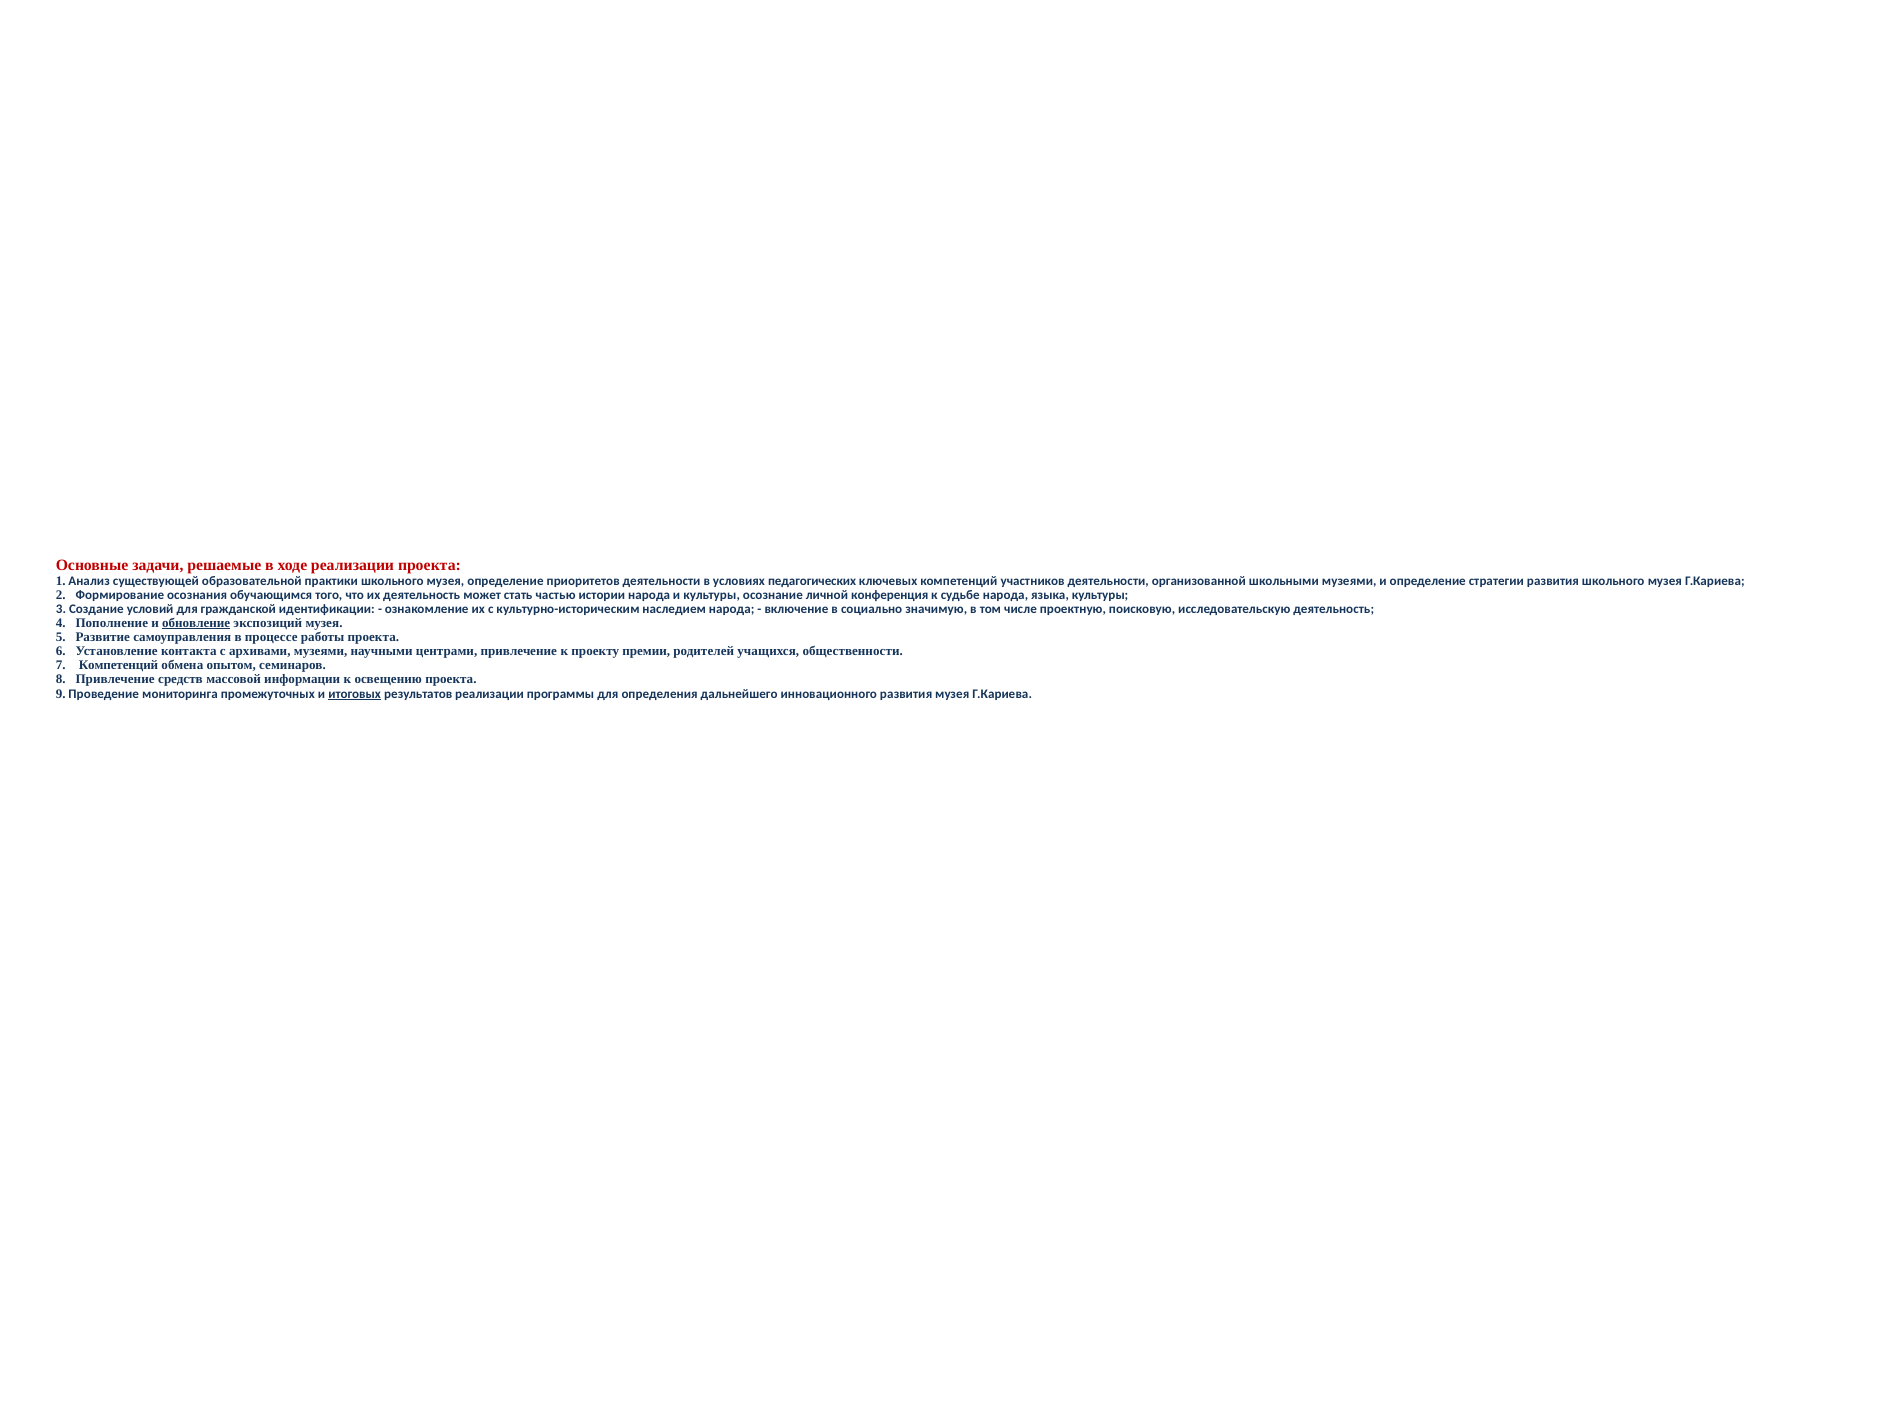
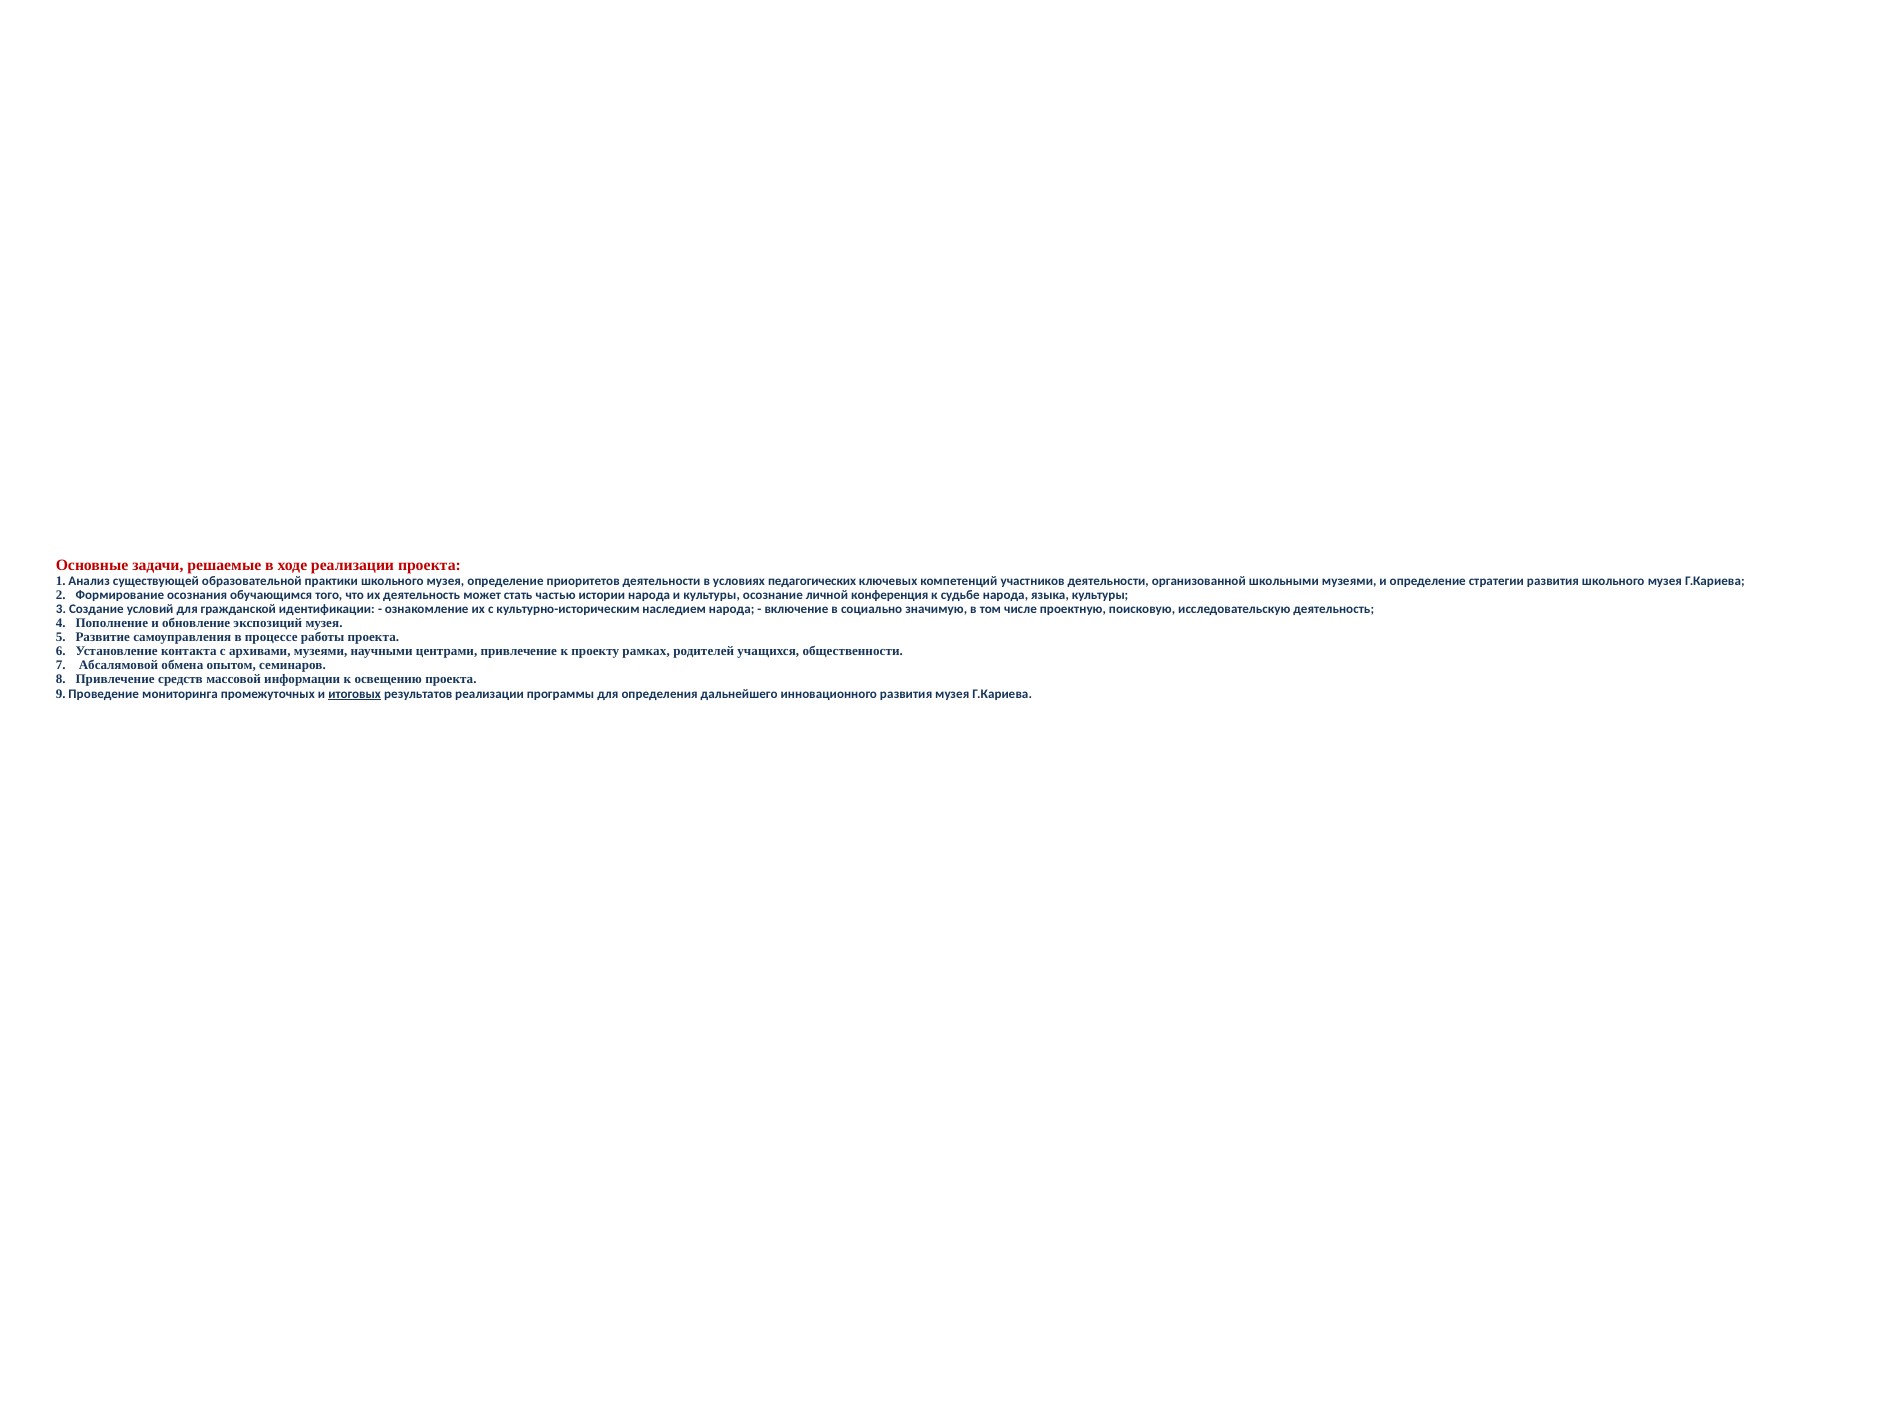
обновление underline: present -> none
премии: премии -> рамках
7 Компетенций: Компетенций -> Абсалямовой
